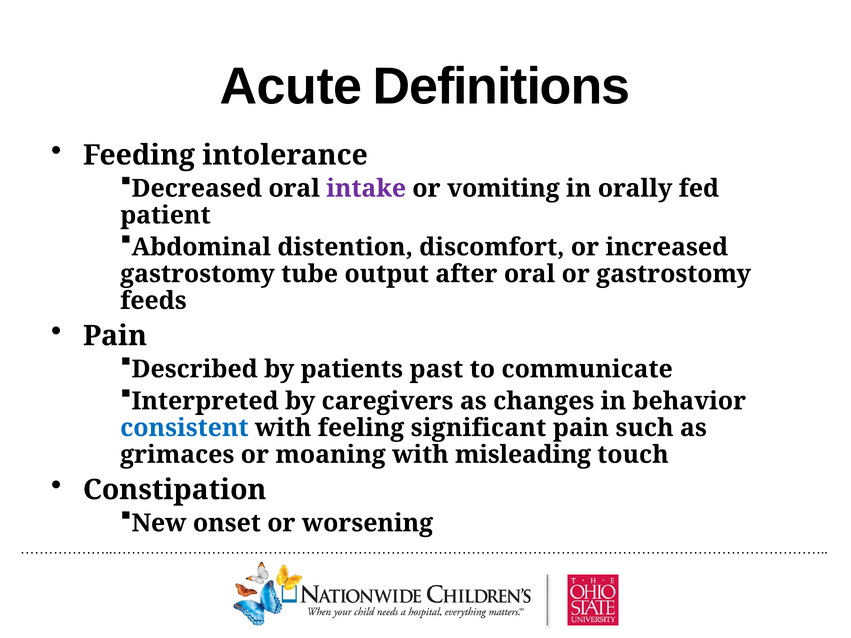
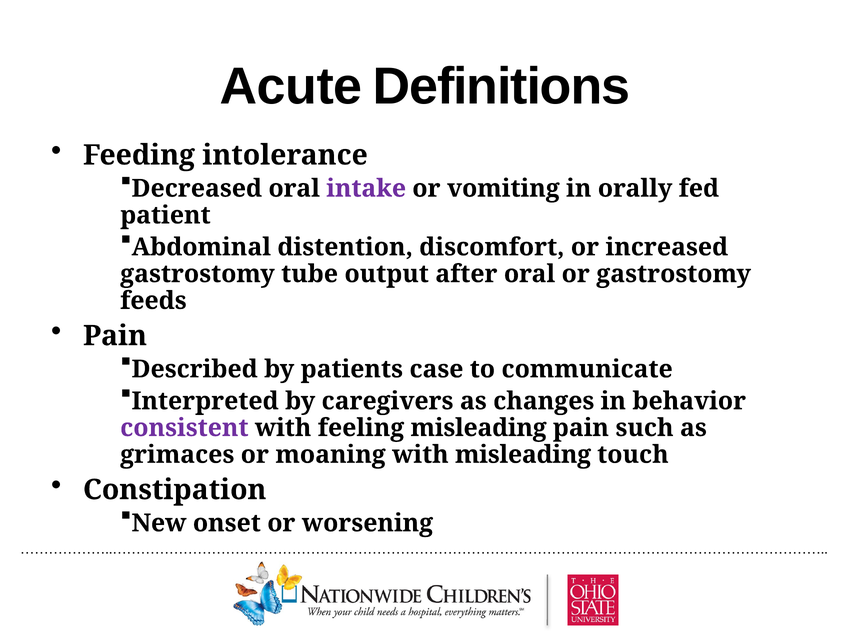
past: past -> case
consistent colour: blue -> purple
feeling significant: significant -> misleading
